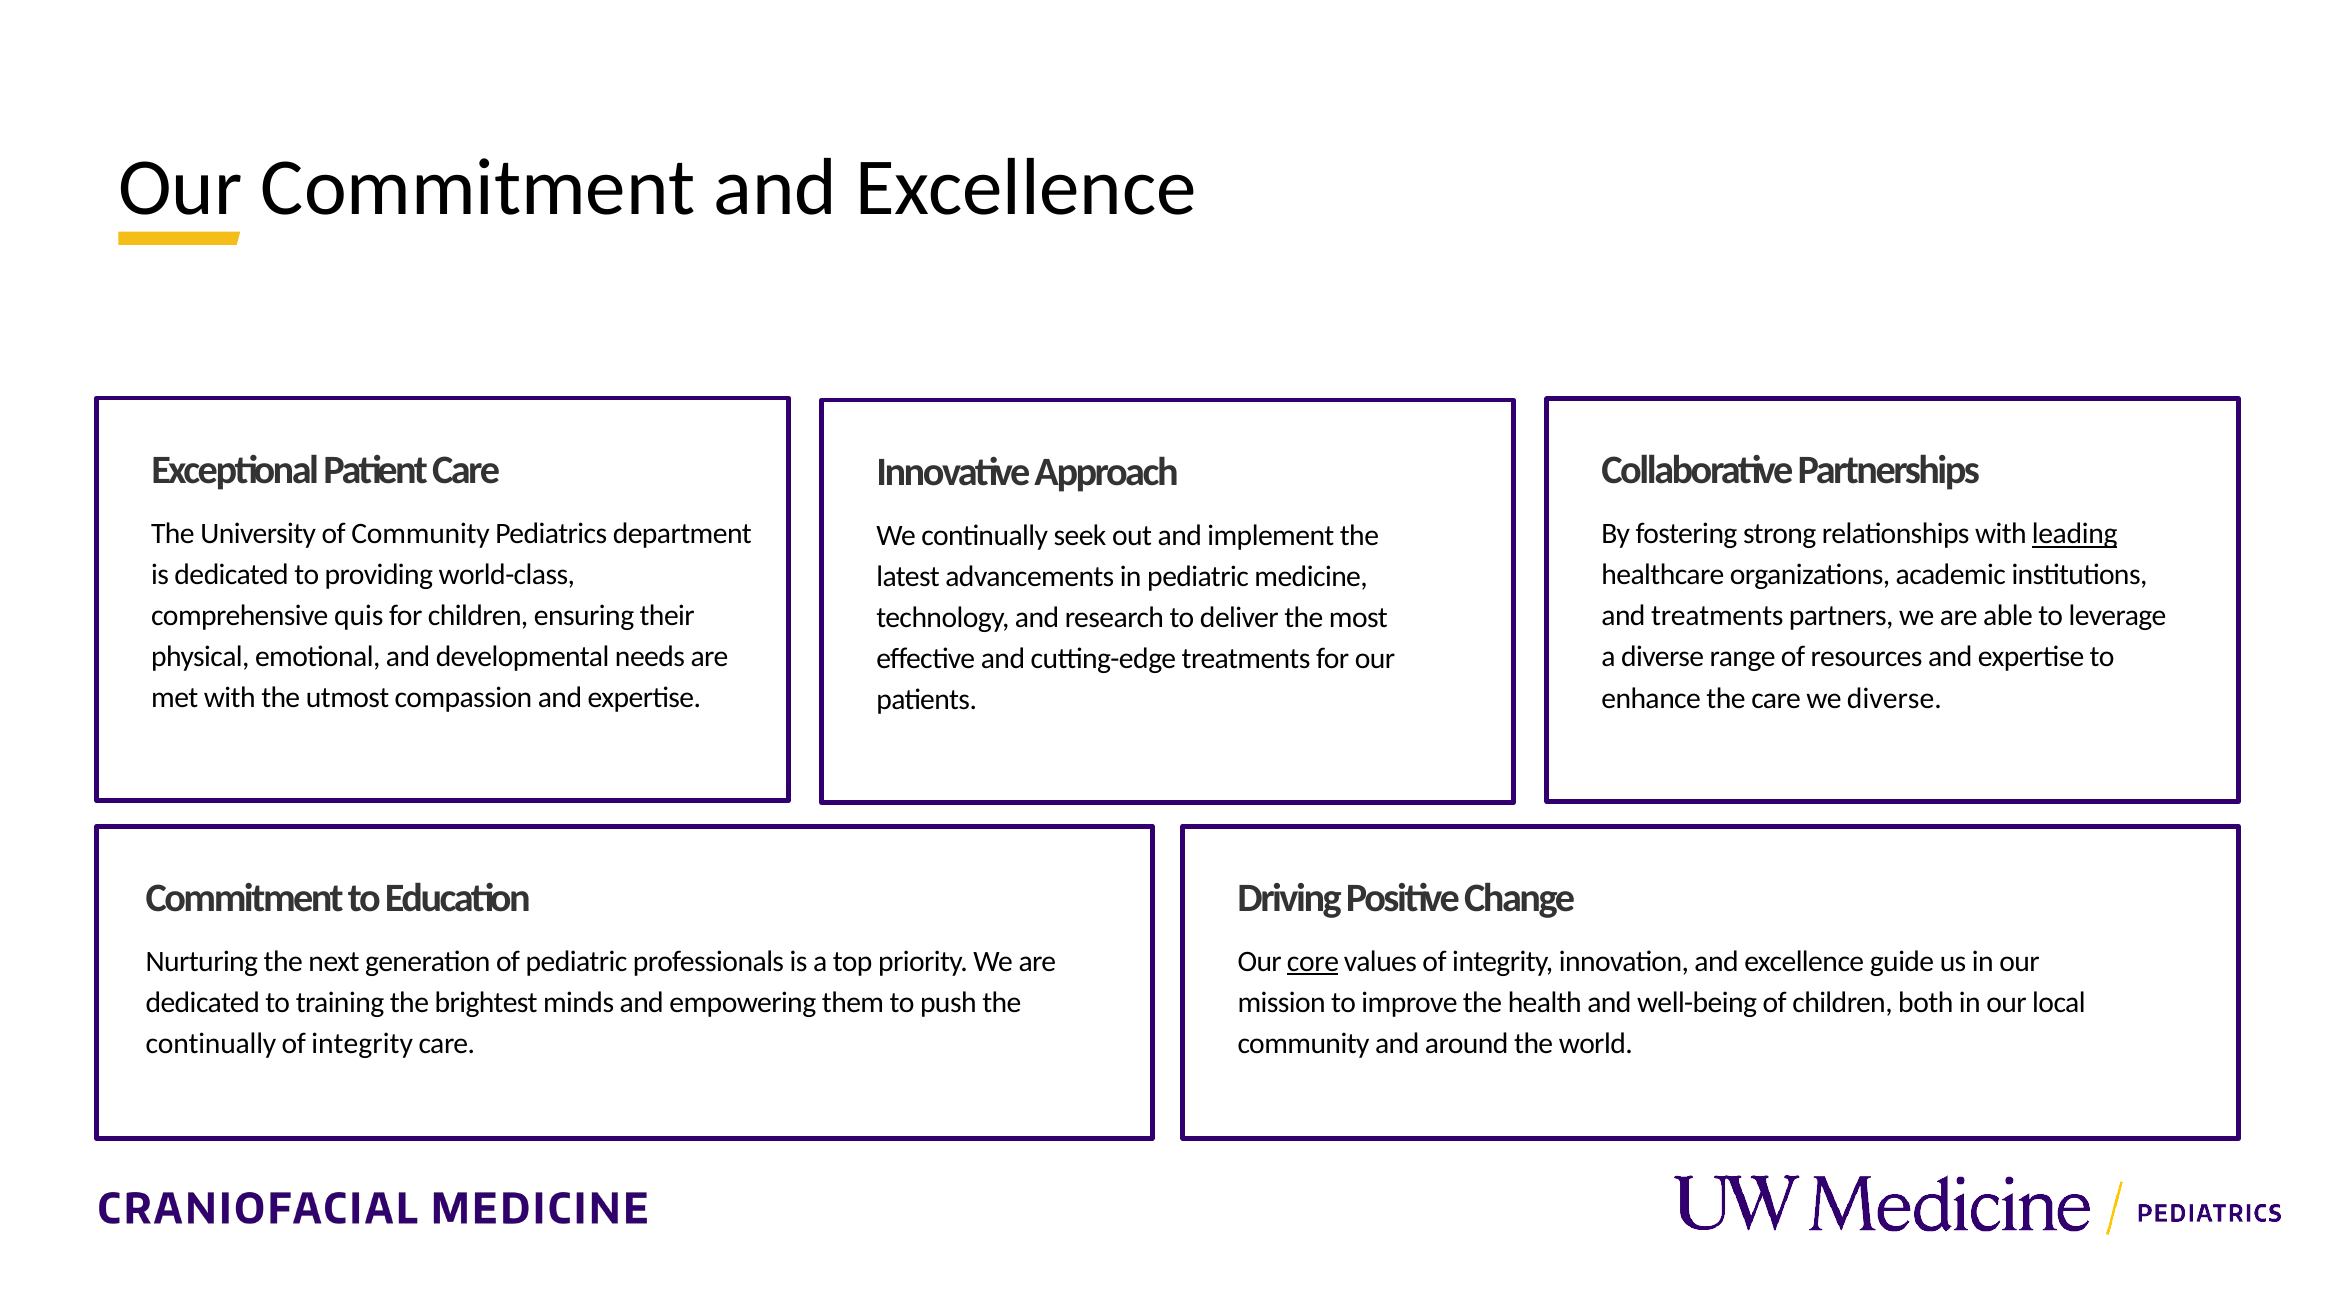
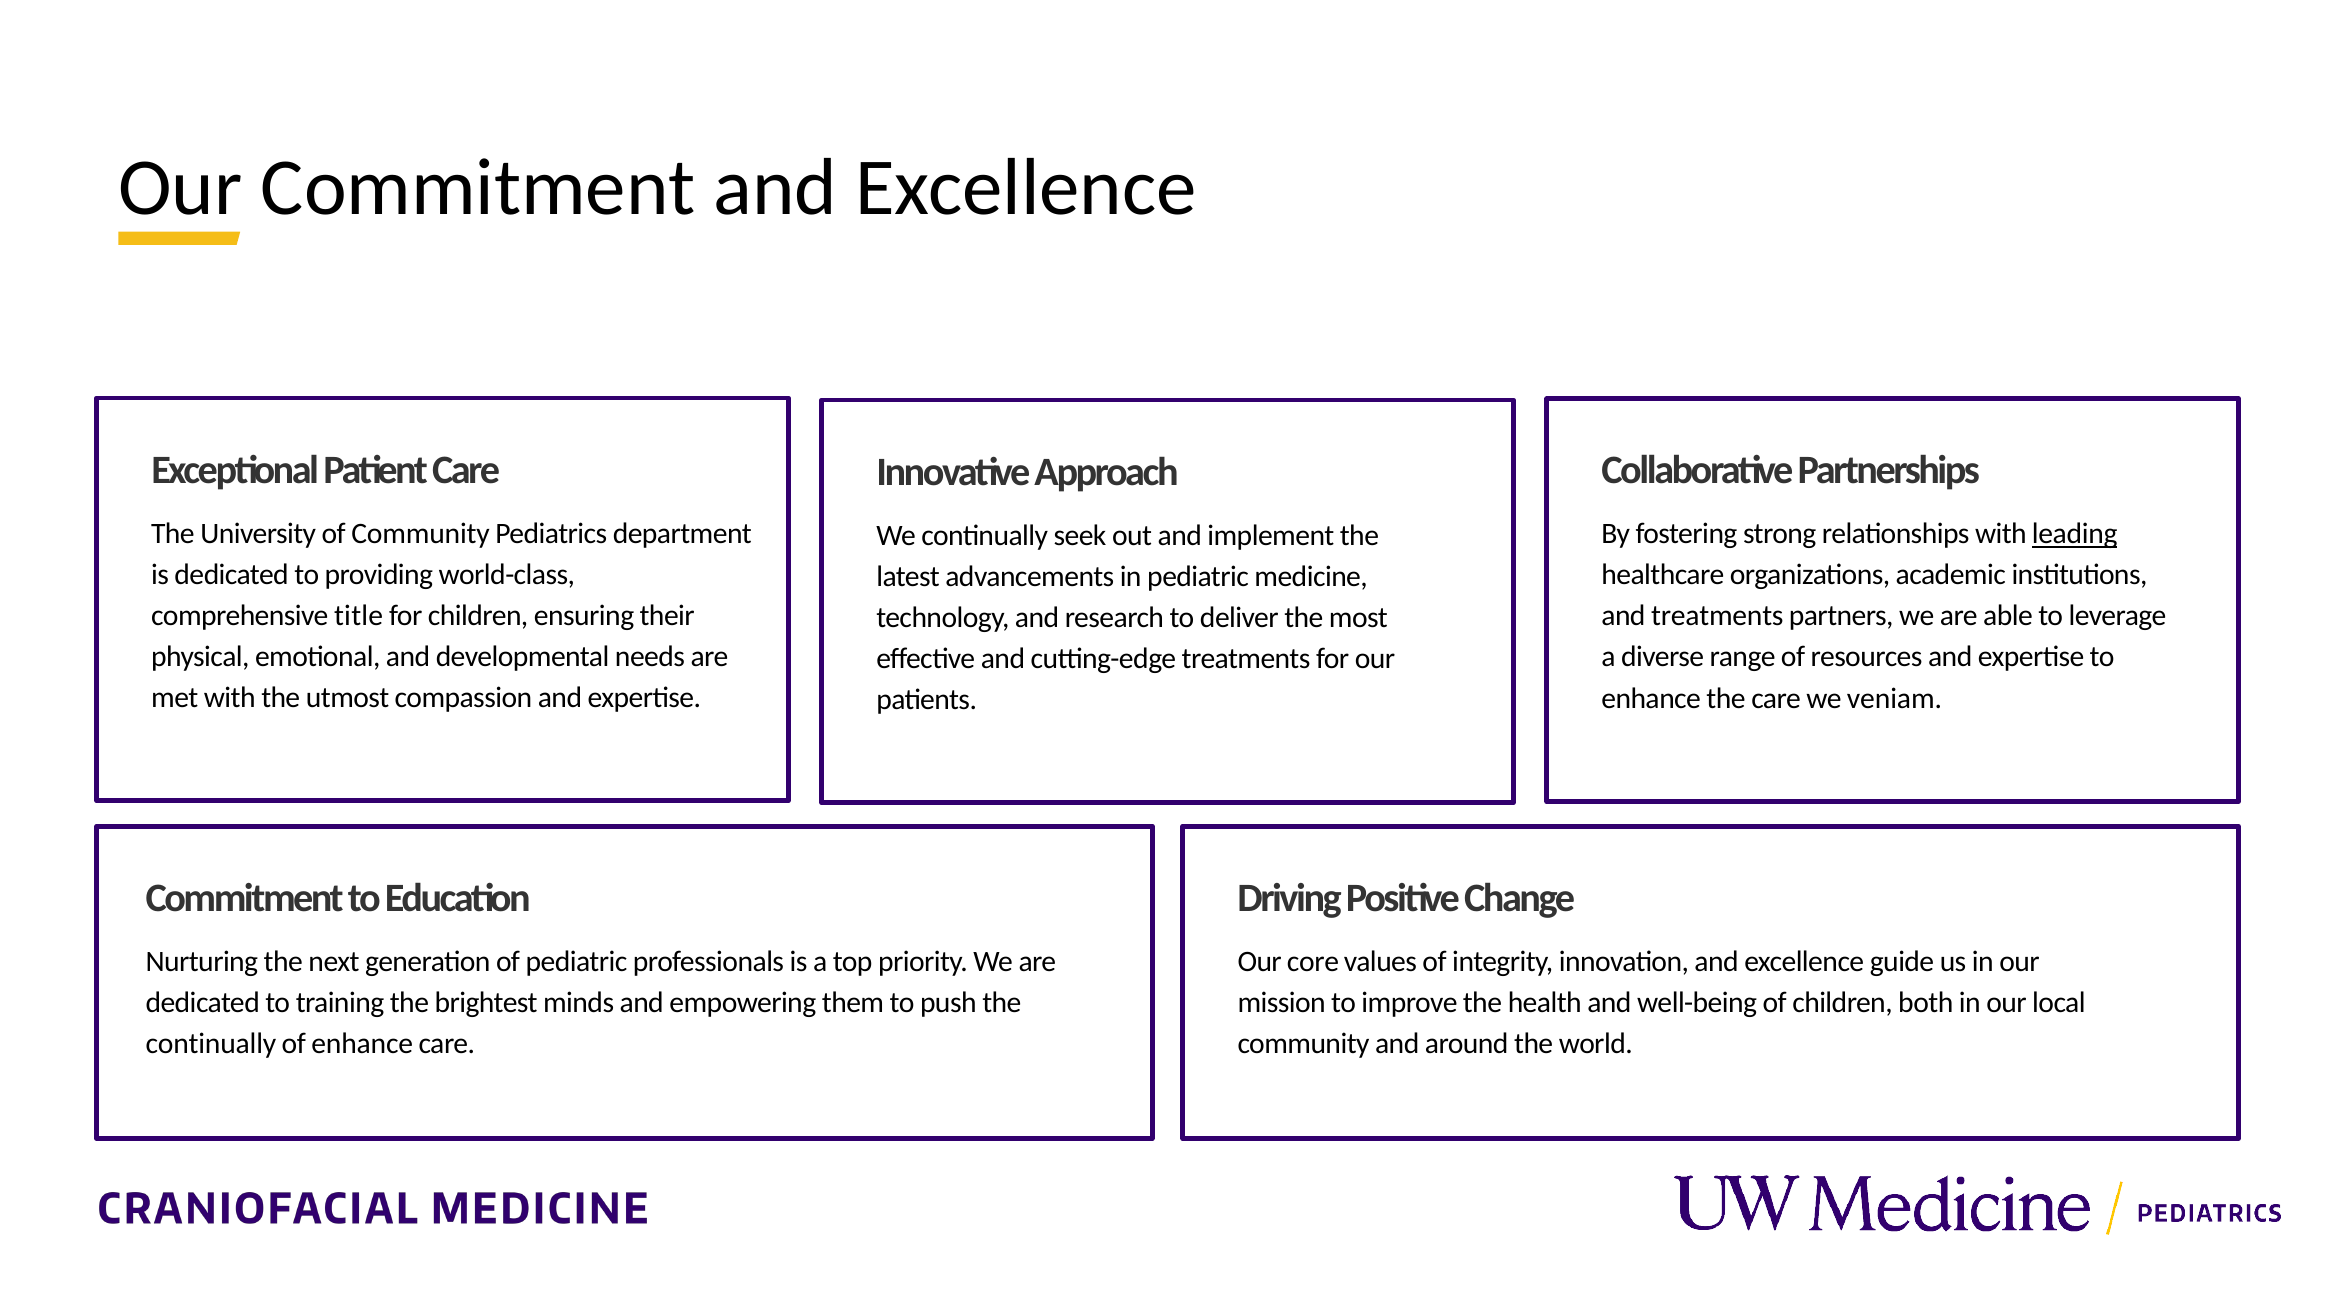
quis: quis -> title
we diverse: diverse -> veniam
core underline: present -> none
integrity at (362, 1044): integrity -> enhance
